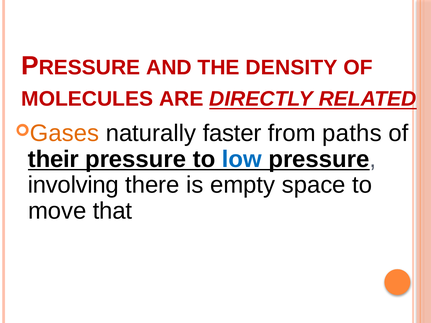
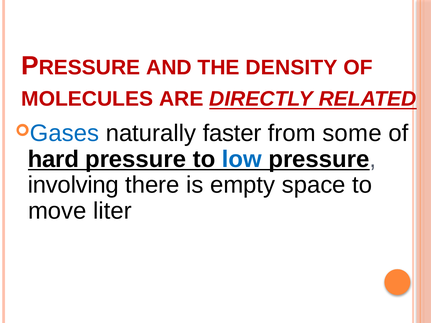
Gases colour: orange -> blue
paths: paths -> some
their: their -> hard
that: that -> liter
